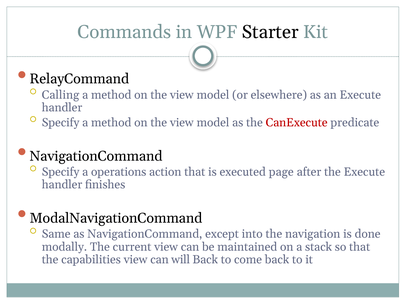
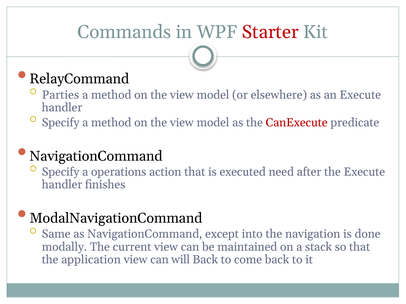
Starter colour: black -> red
Calling: Calling -> Parties
page: page -> need
capabilities: capabilities -> application
